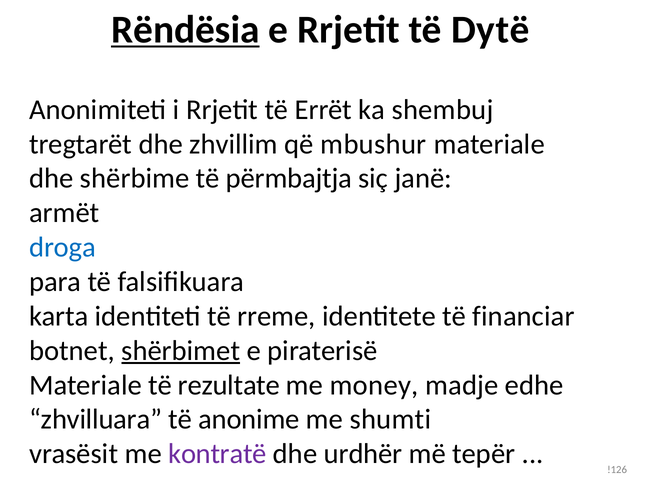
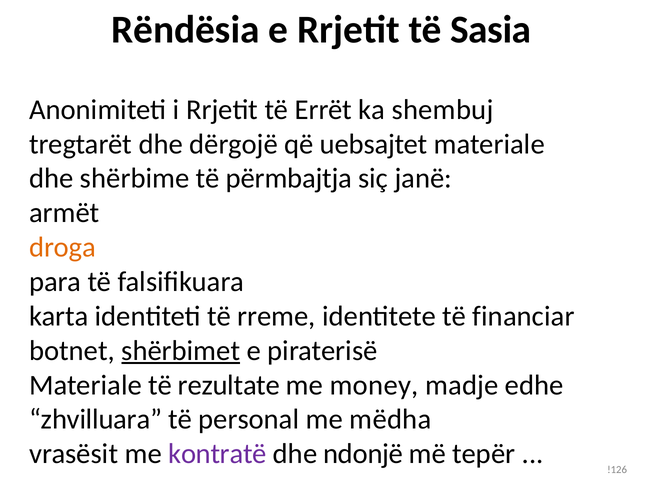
Rëndësia underline: present -> none
Dytë: Dytë -> Sasia
zhvillim: zhvillim -> dërgojë
mbushur: mbushur -> uebsajtet
droga colour: blue -> orange
anonime: anonime -> personal
shumti: shumti -> mëdha
urdhër: urdhër -> ndonjë
